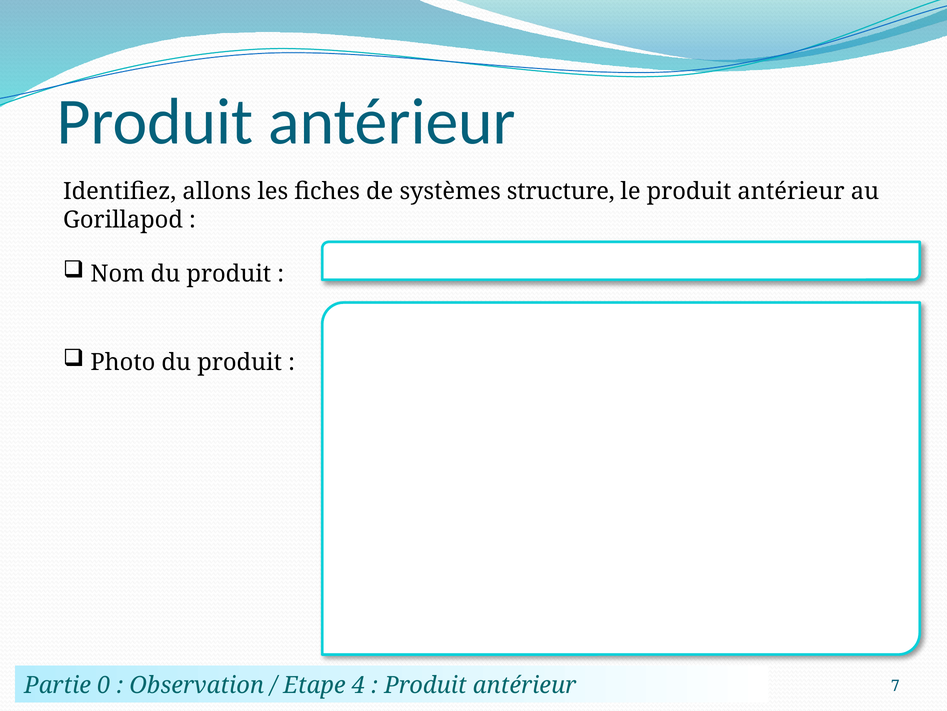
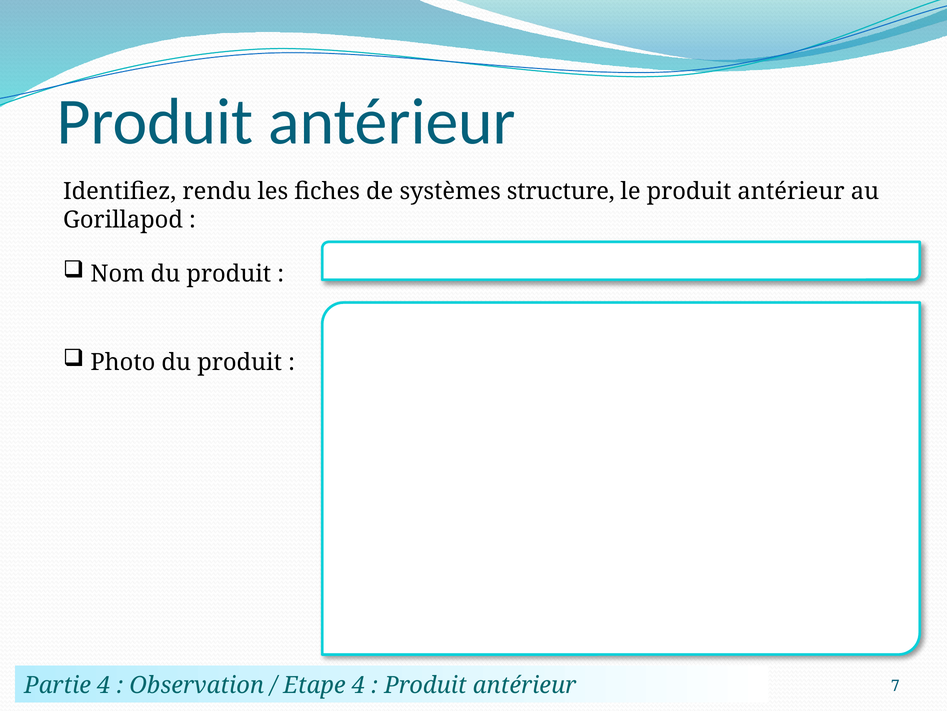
allons: allons -> rendu
Partie 0: 0 -> 4
